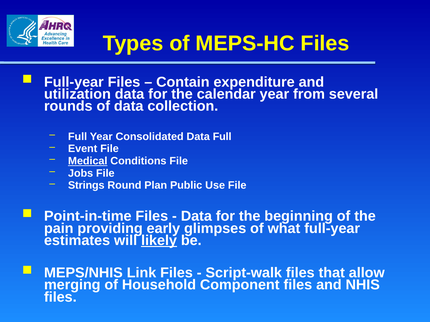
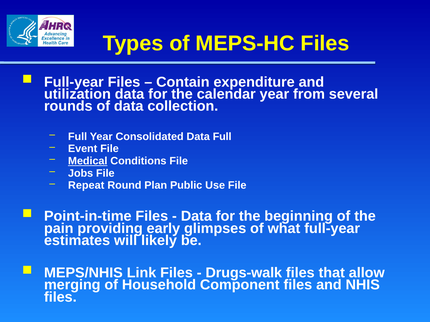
Strings: Strings -> Repeat
likely underline: present -> none
Script-walk: Script-walk -> Drugs-walk
